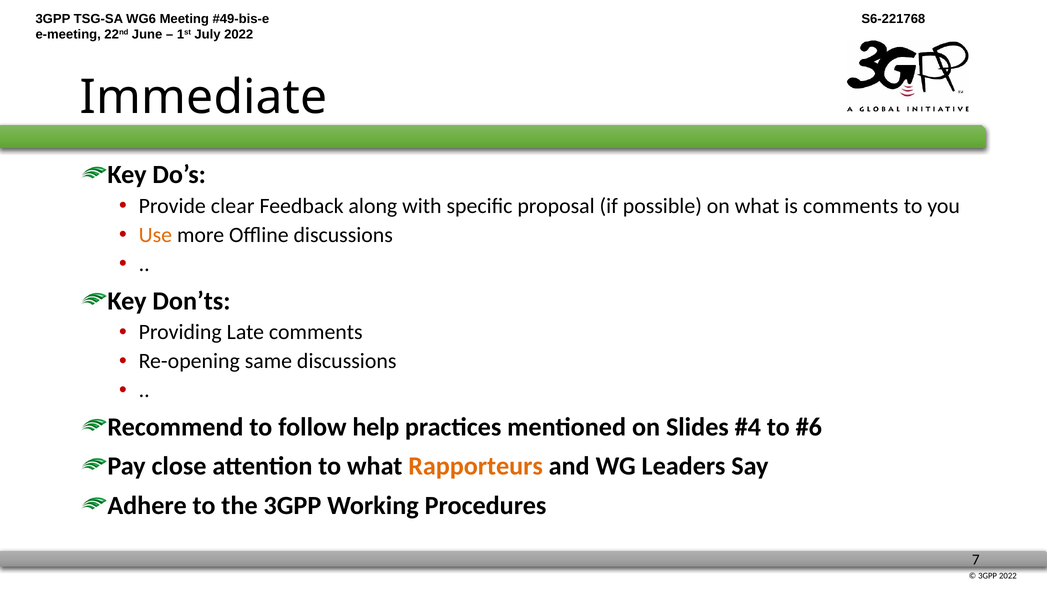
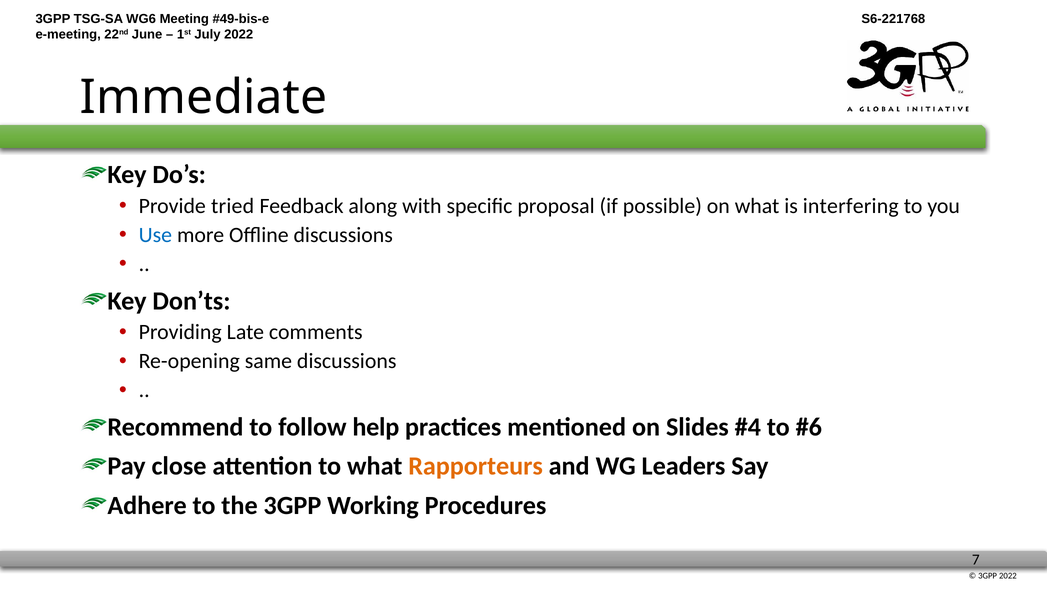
clear: clear -> tried
is comments: comments -> interfering
Use colour: orange -> blue
